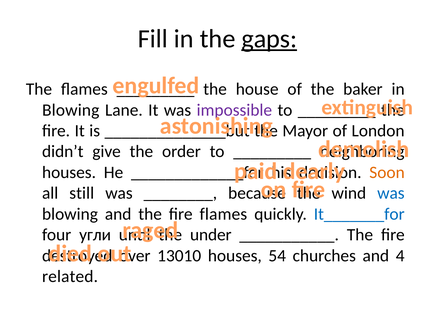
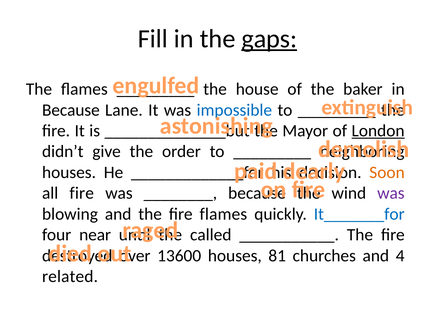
Blowing at (71, 110): Blowing -> Because
impossible colour: purple -> blue
London underline: none -> present
all still: still -> fire
was at (391, 193) colour: blue -> purple
угли: угли -> near
under: under -> called
13010: 13010 -> 13600
54: 54 -> 81
